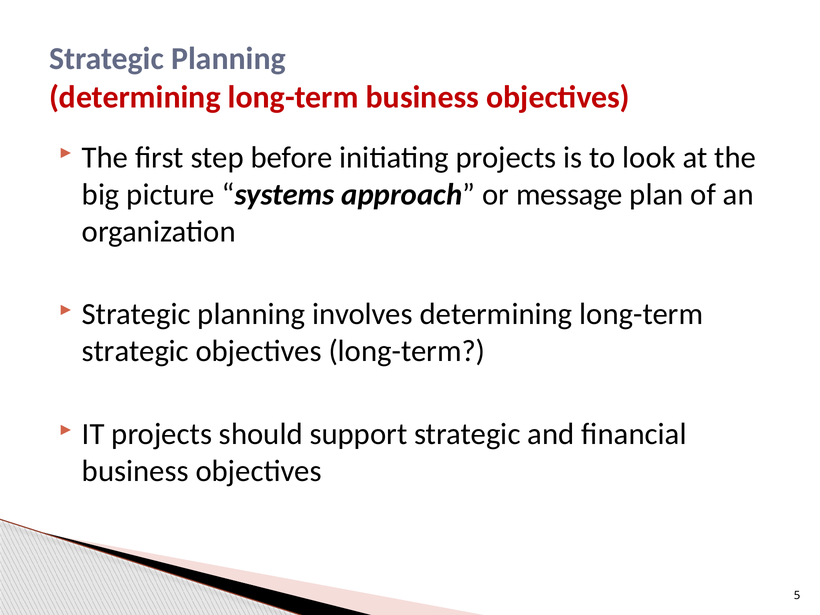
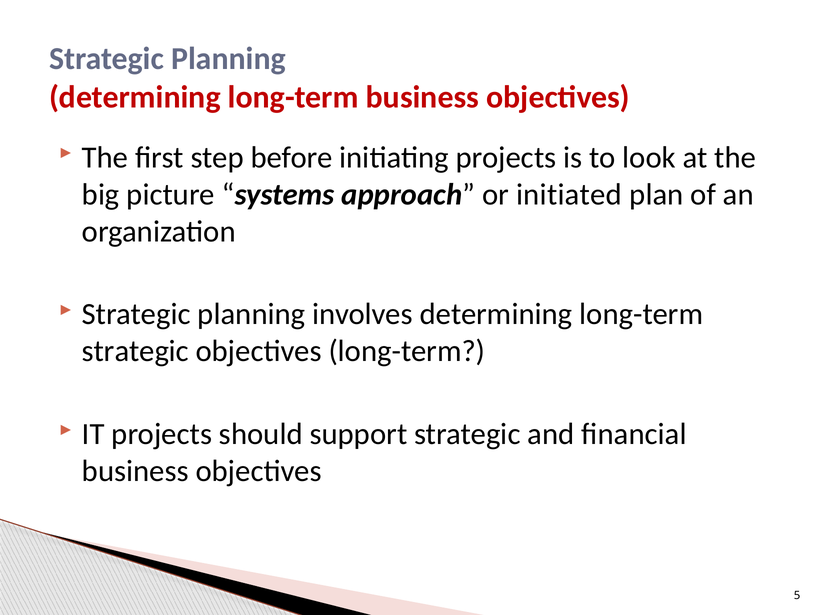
message: message -> initiated
